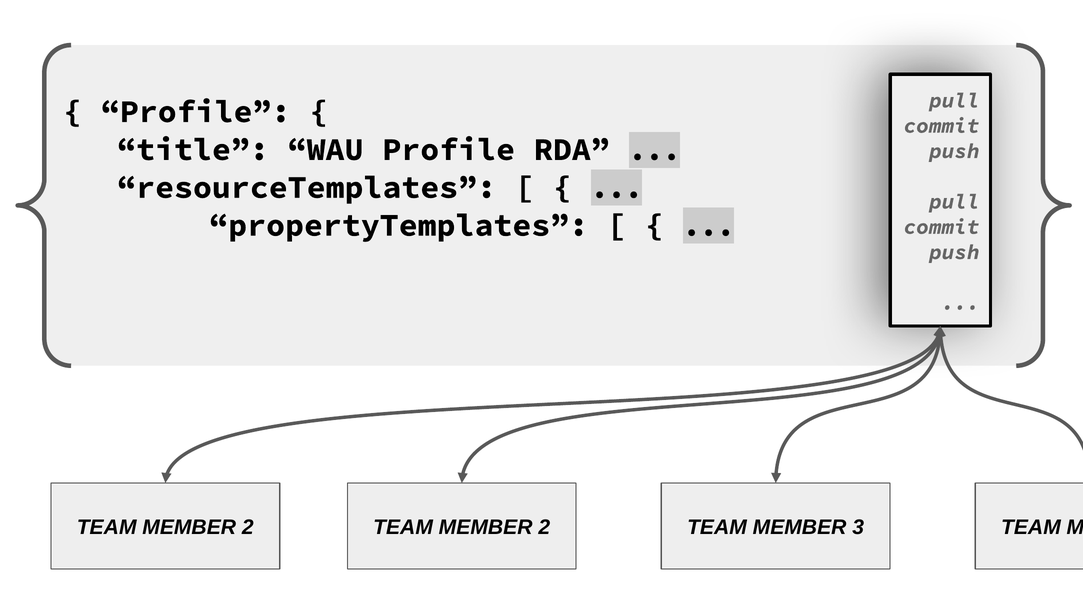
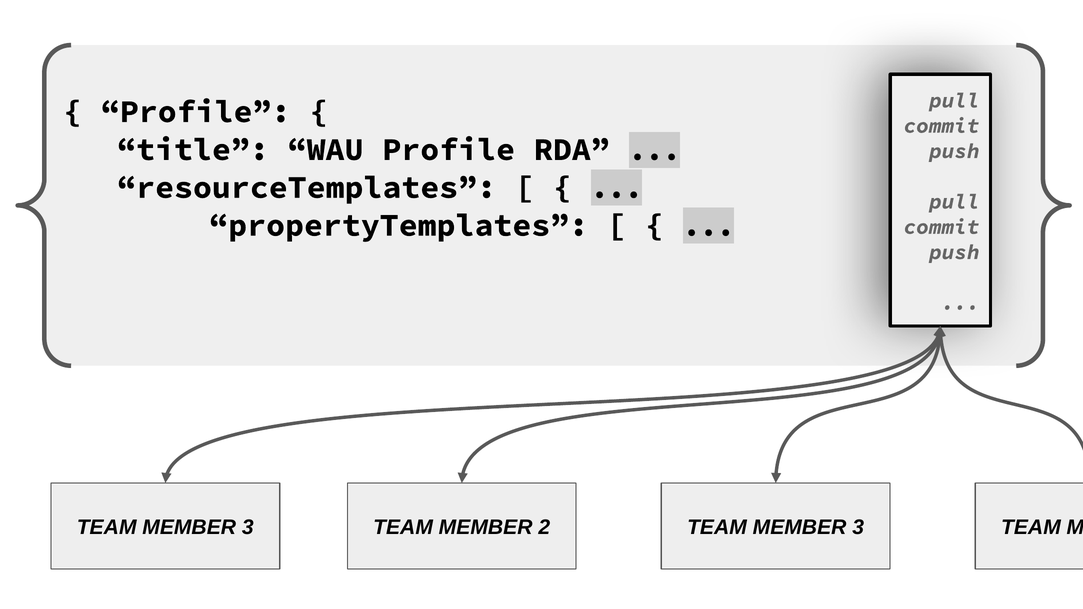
2 at (248, 528): 2 -> 3
